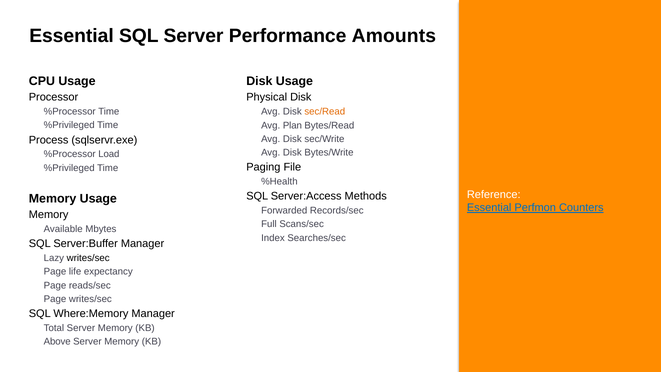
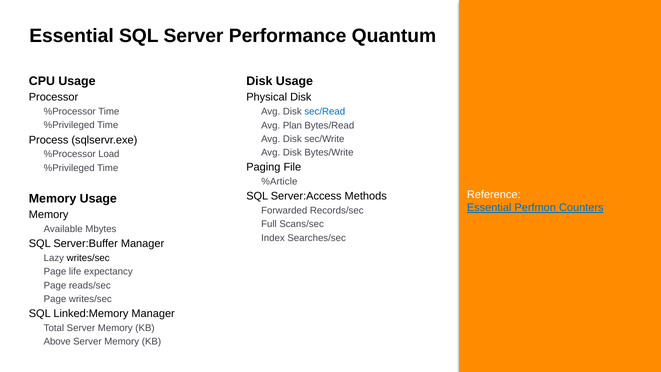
Amounts: Amounts -> Quantum
sec/Read colour: orange -> blue
%Health: %Health -> %Article
Where:Memory: Where:Memory -> Linked:Memory
